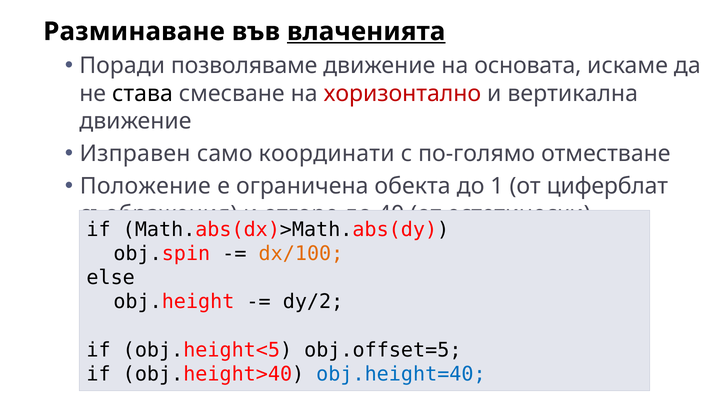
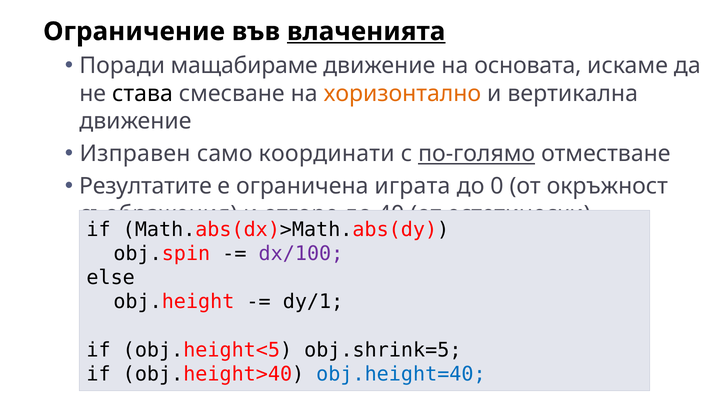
Разминаване: Разминаване -> Ограничение
позволяваме: позволяваме -> мащабираме
хоризонтално colour: red -> orange
по-голямо underline: none -> present
Положение: Положение -> Резултатите
обекта: обекта -> играта
1: 1 -> 0
циферблат: циферблат -> окръжност
dx/100 colour: orange -> purple
dy/2: dy/2 -> dy/1
obj.offset=5: obj.offset=5 -> obj.shrink=5
